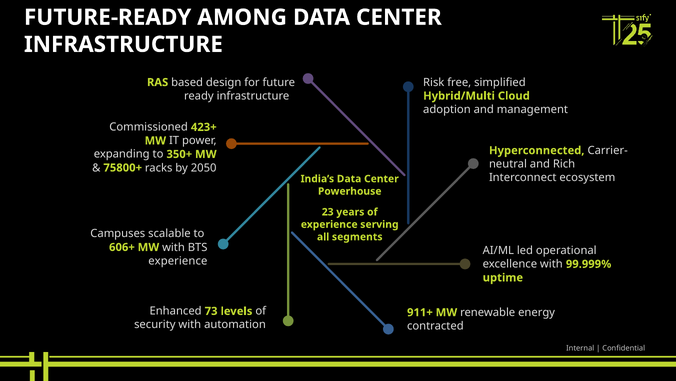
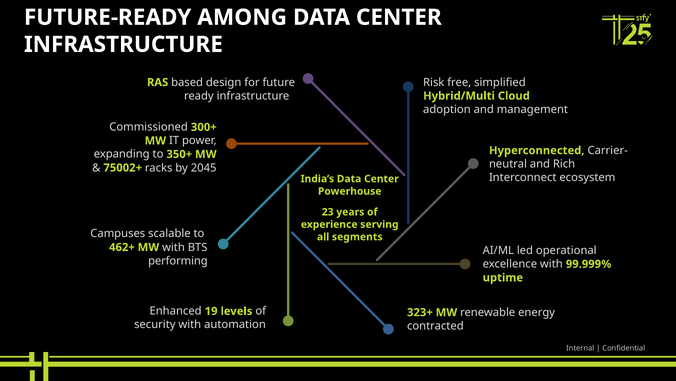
423+: 423+ -> 300+
75800+: 75800+ -> 75002+
2050: 2050 -> 2045
606+: 606+ -> 462+
experience at (178, 260): experience -> performing
73: 73 -> 19
911+: 911+ -> 323+
